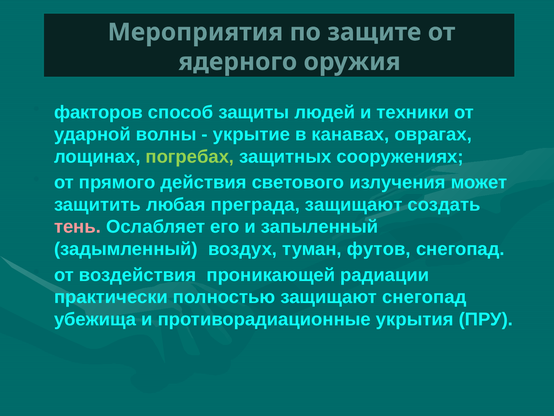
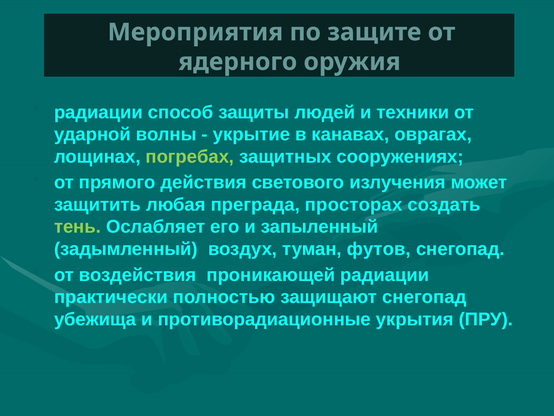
факторов at (98, 112): факторов -> радиации
преграда защищают: защищают -> просторах
тень colour: pink -> light green
